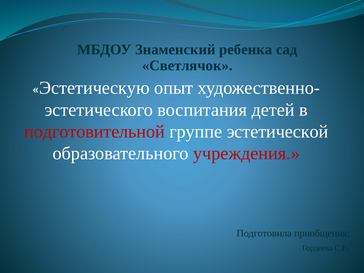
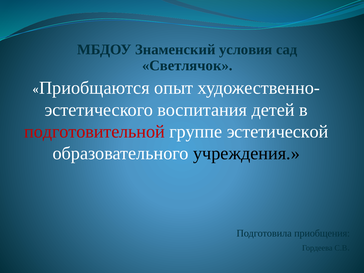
ребенка: ребенка -> условия
Эстетическую: Эстетическую -> Приобщаются
учреждения colour: red -> black
